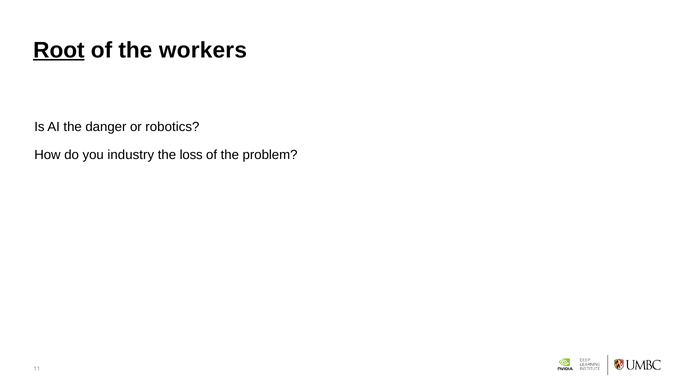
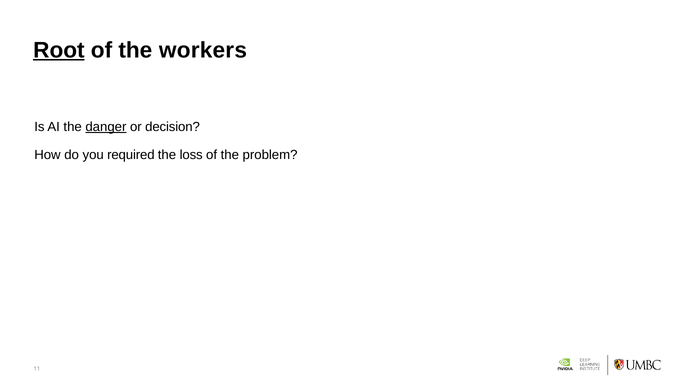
danger underline: none -> present
robotics: robotics -> decision
industry: industry -> required
